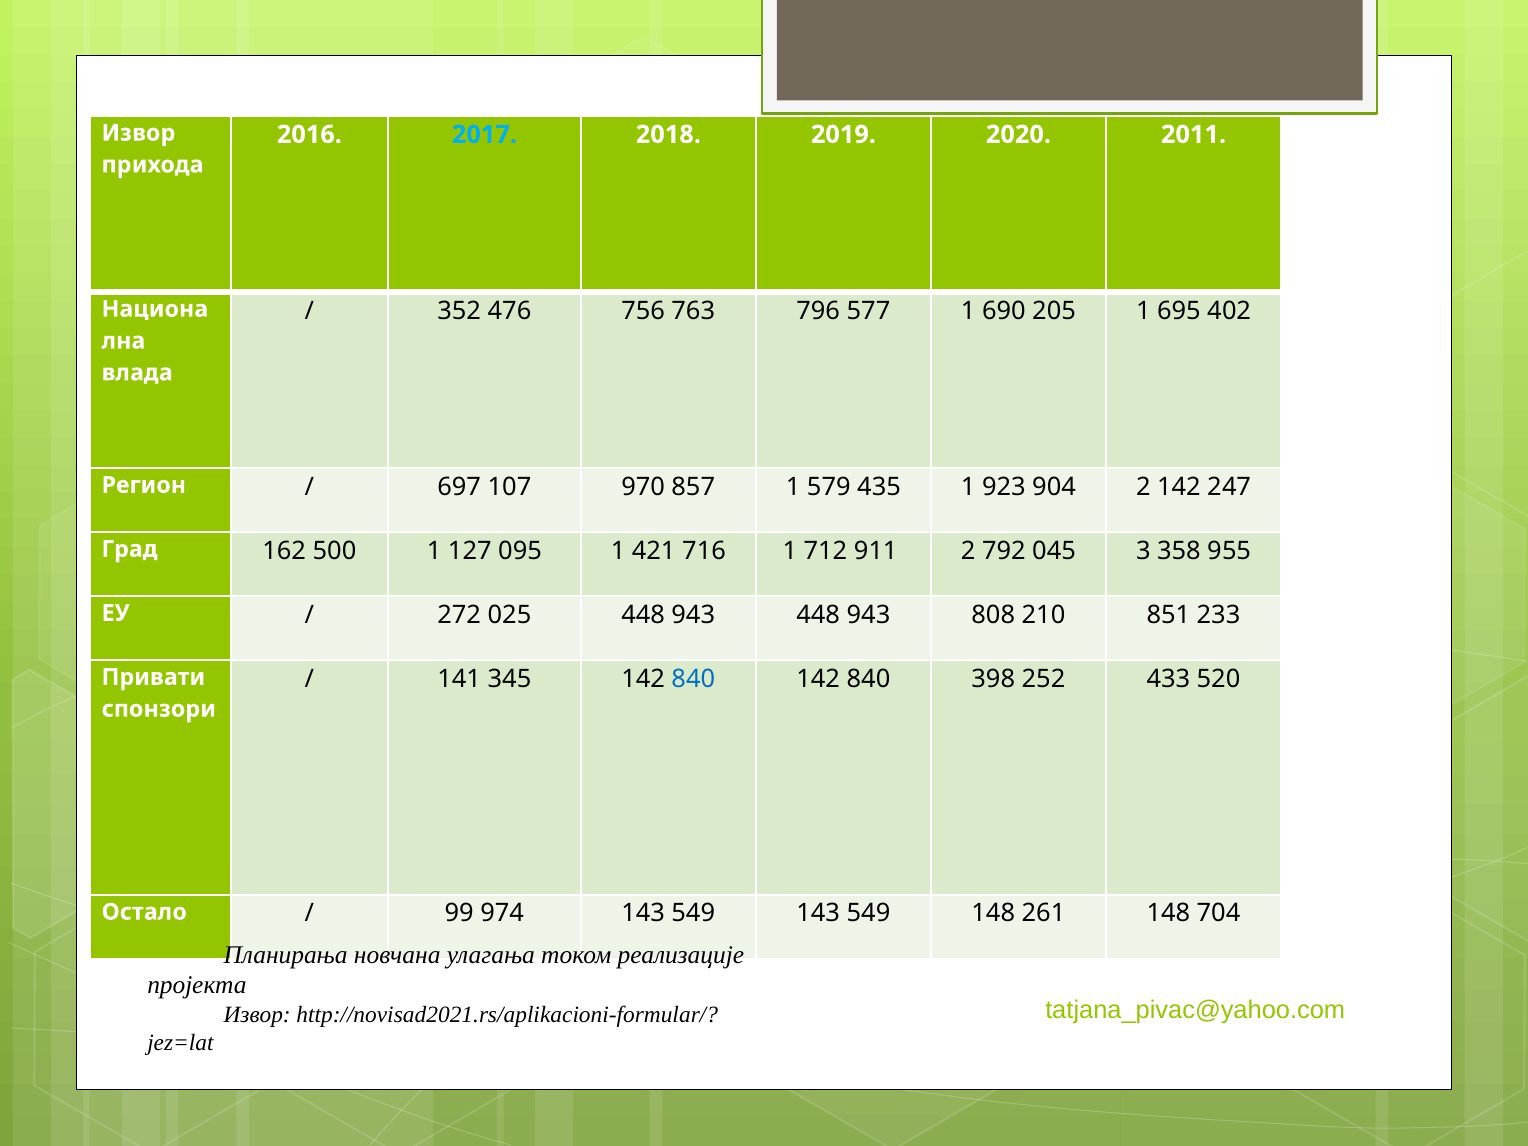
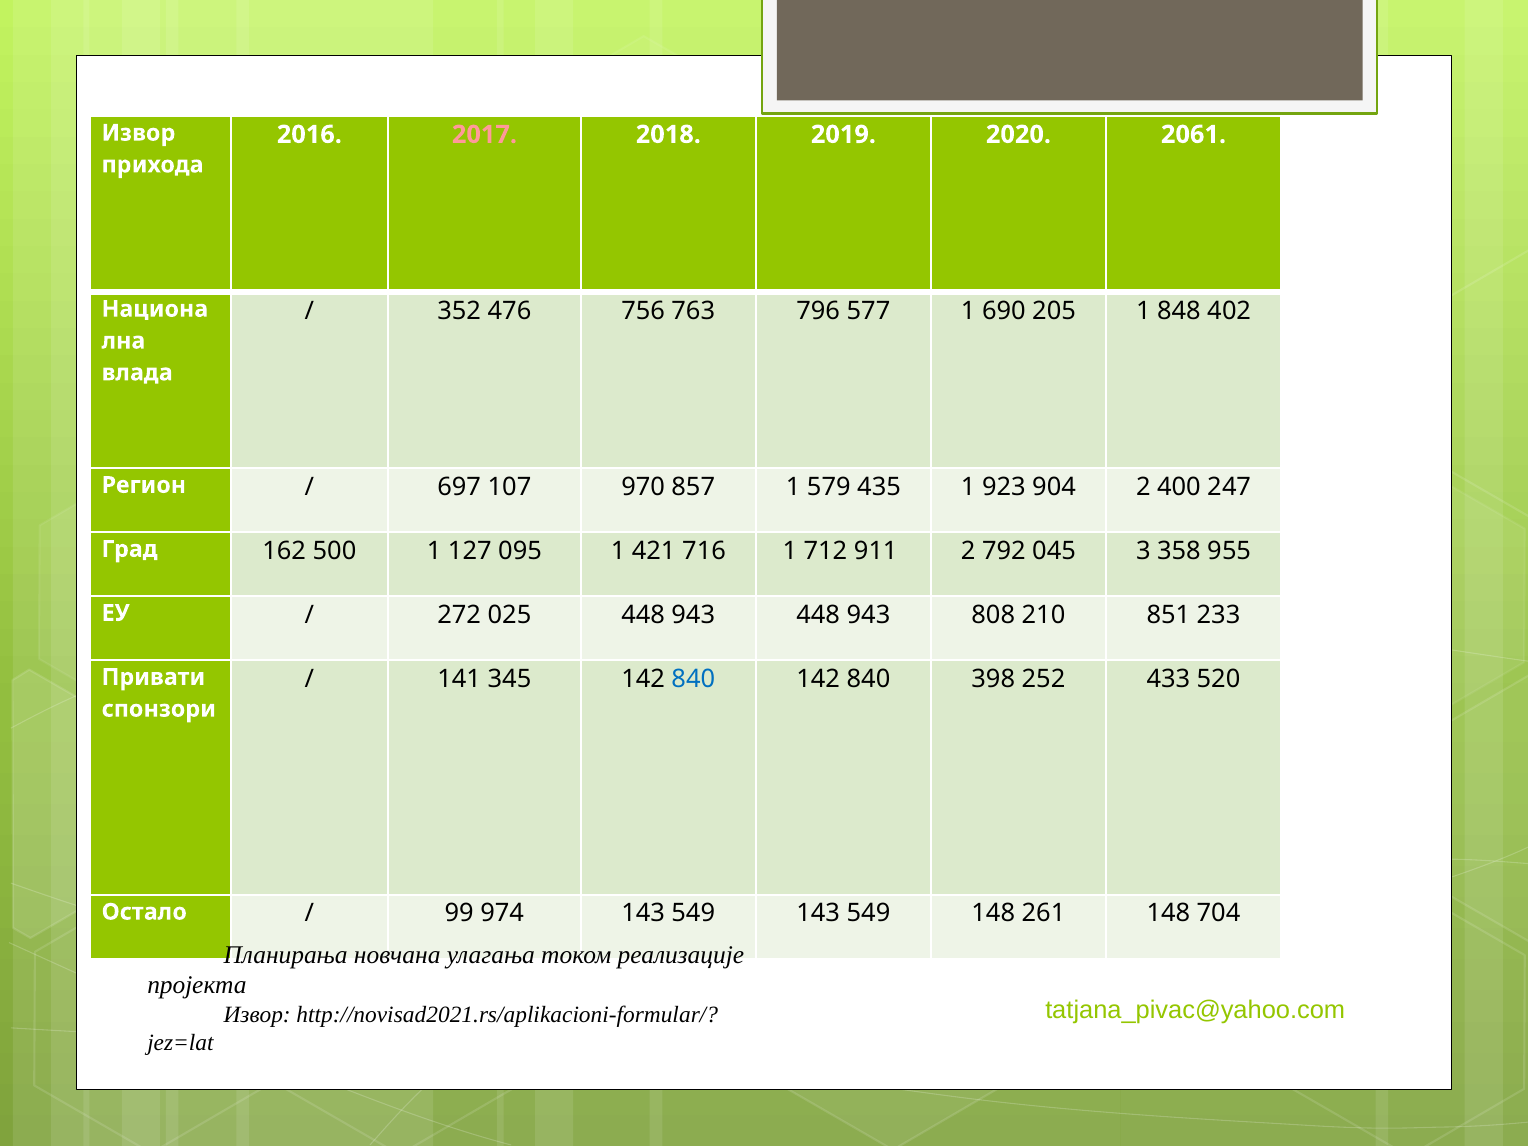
2017 colour: light blue -> pink
2011: 2011 -> 2061
695: 695 -> 848
2 142: 142 -> 400
